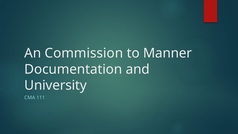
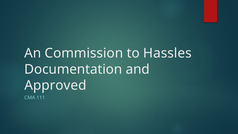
Manner: Manner -> Hassles
University: University -> Approved
